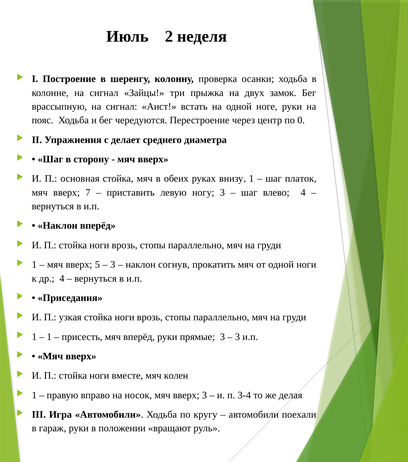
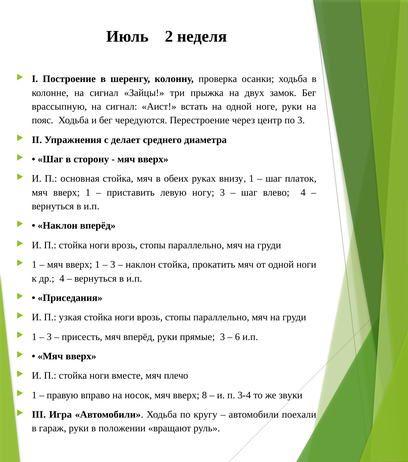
по 0: 0 -> 3
7 at (88, 192): 7 -> 1
5 at (97, 265): 5 -> 1
наклон согнув: согнув -> стойка
1 at (49, 337): 1 -> 3
3 at (237, 337): 3 -> 6
колен: колен -> плечо
вверх 3: 3 -> 8
делая: делая -> звуки
